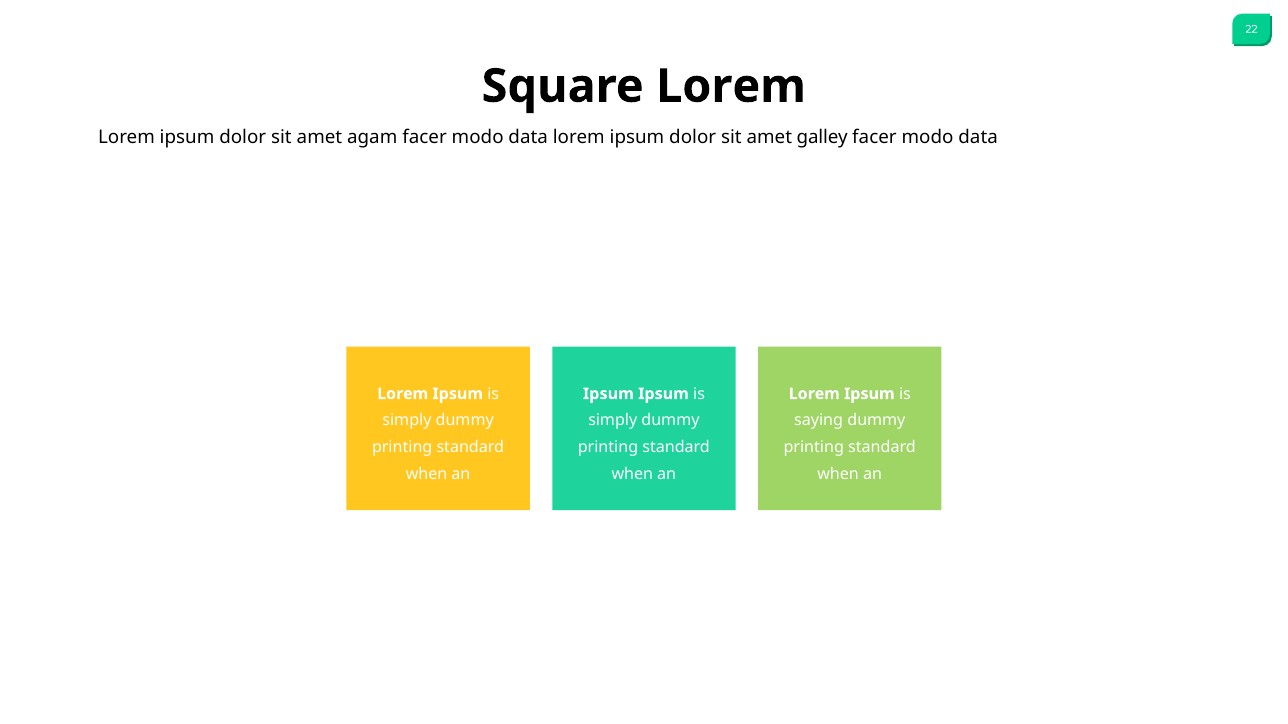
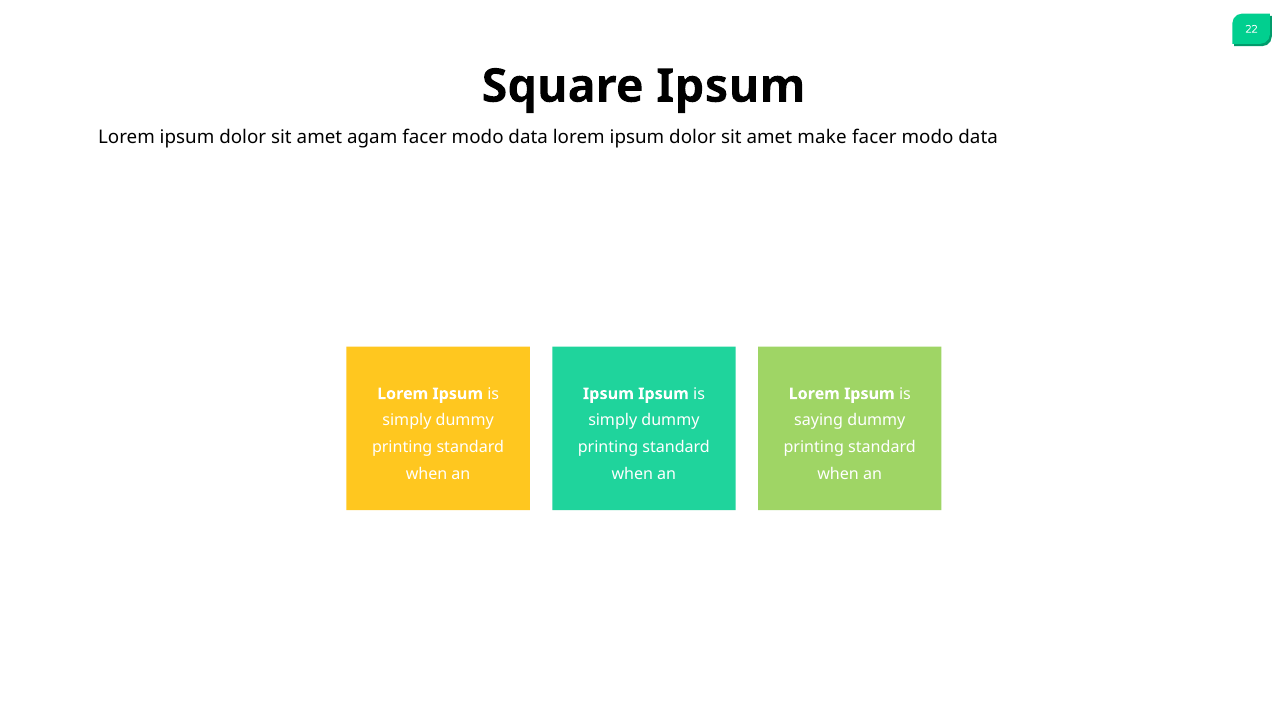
Square Lorem: Lorem -> Ipsum
galley: galley -> make
